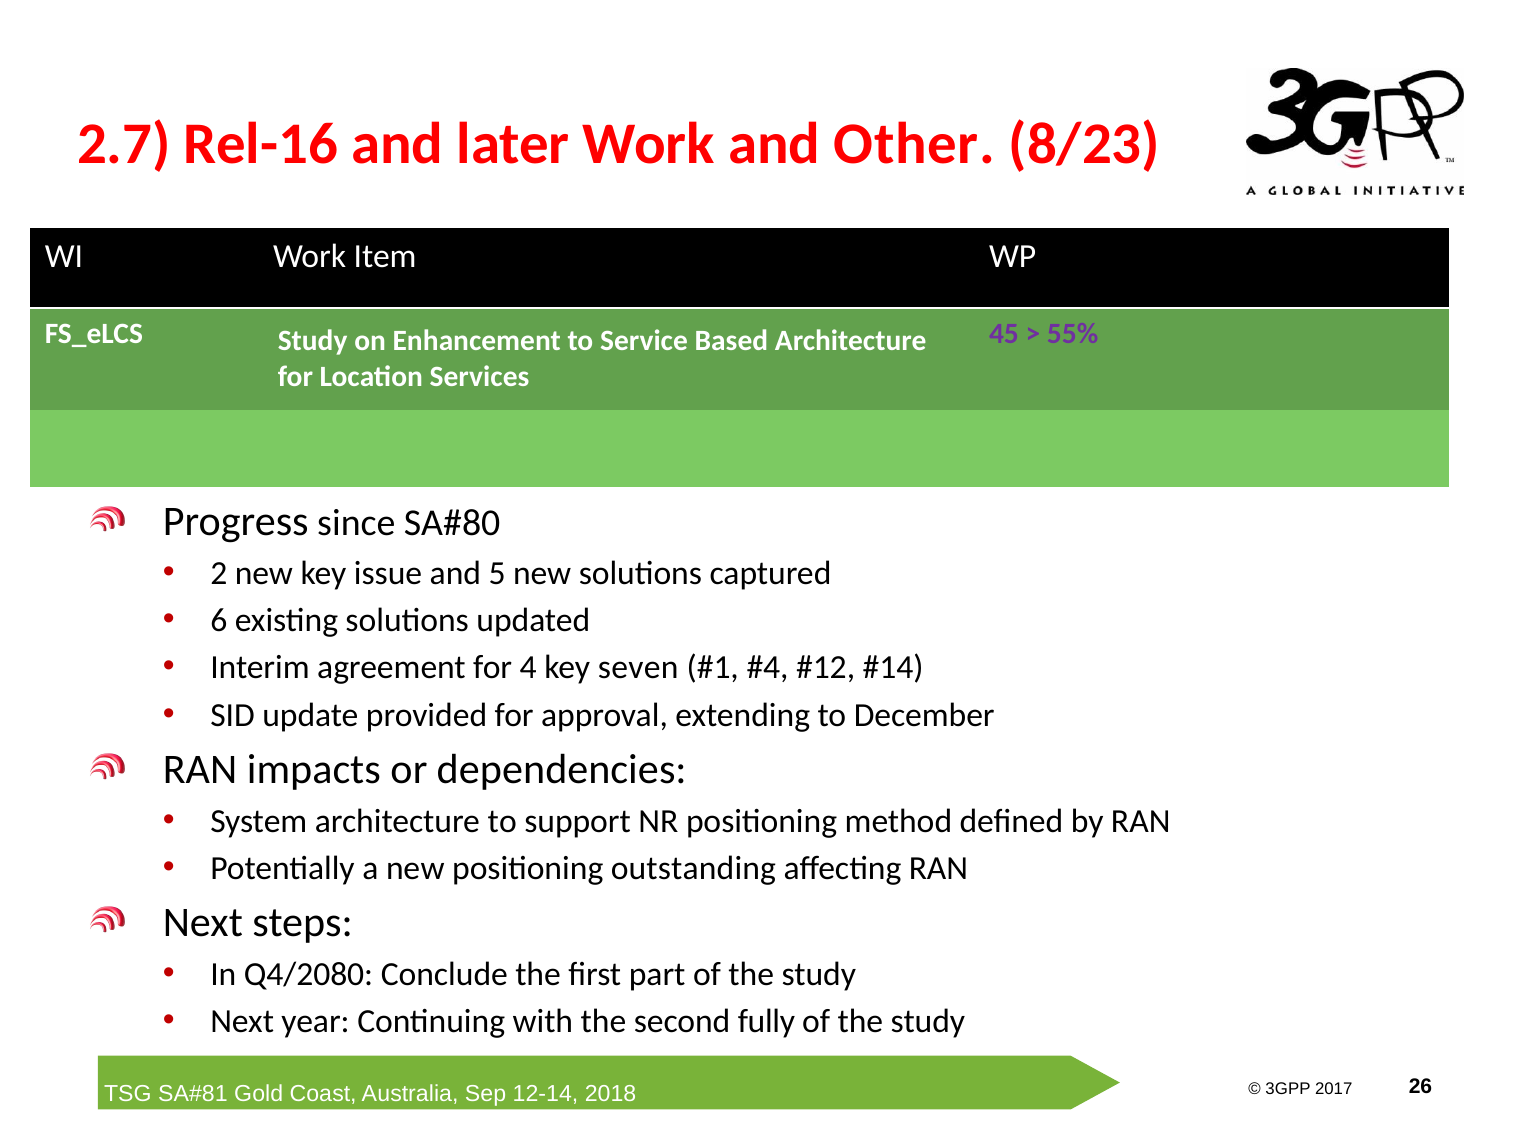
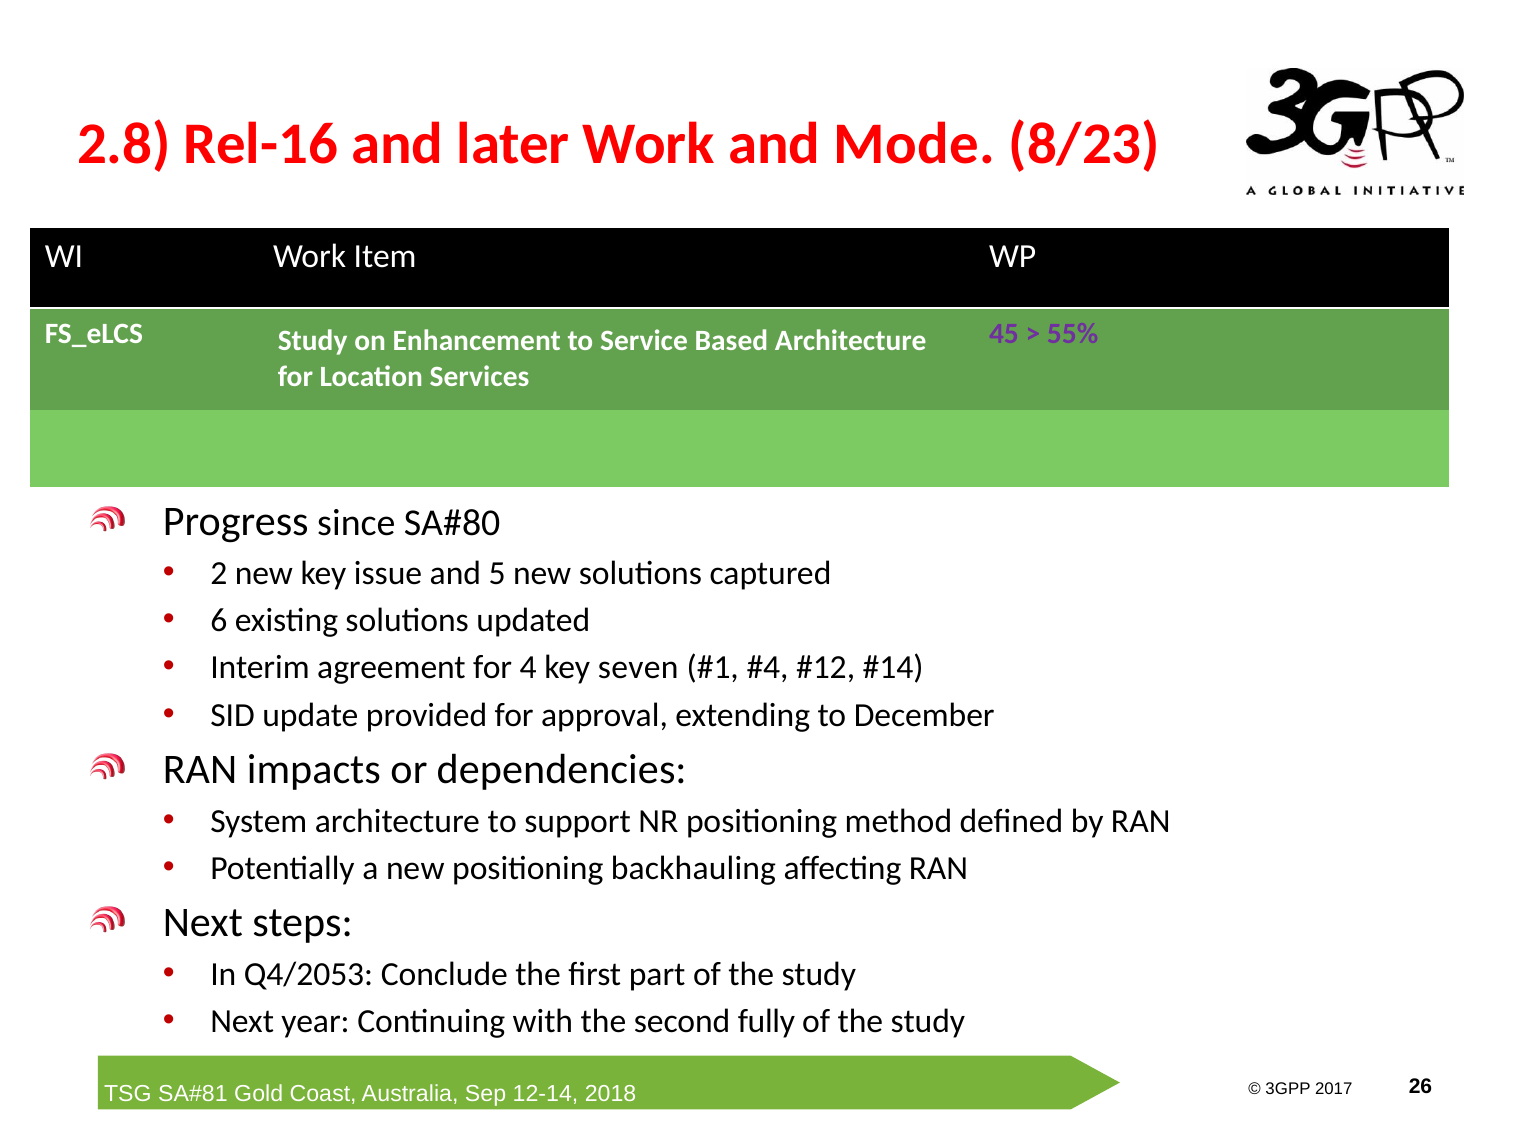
2.7: 2.7 -> 2.8
Other: Other -> Mode
outstanding: outstanding -> backhauling
Q4/2080: Q4/2080 -> Q4/2053
